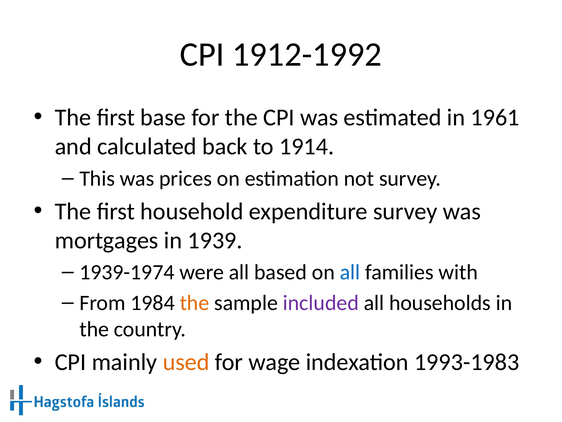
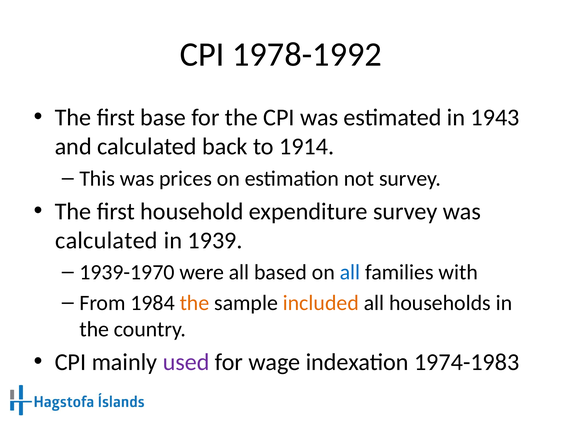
1912-1992: 1912-1992 -> 1978-1992
1961: 1961 -> 1943
mortgages at (107, 240): mortgages -> calculated
1939-1974: 1939-1974 -> 1939-1970
included colour: purple -> orange
used colour: orange -> purple
1993-1983: 1993-1983 -> 1974-1983
